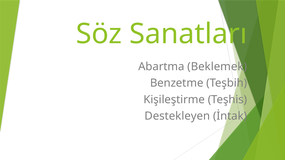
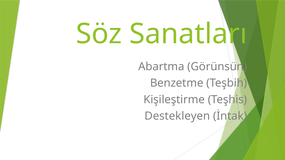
Beklemek: Beklemek -> Görünsün
